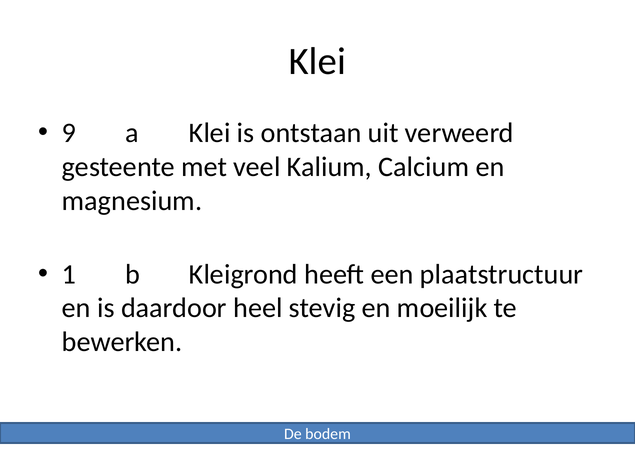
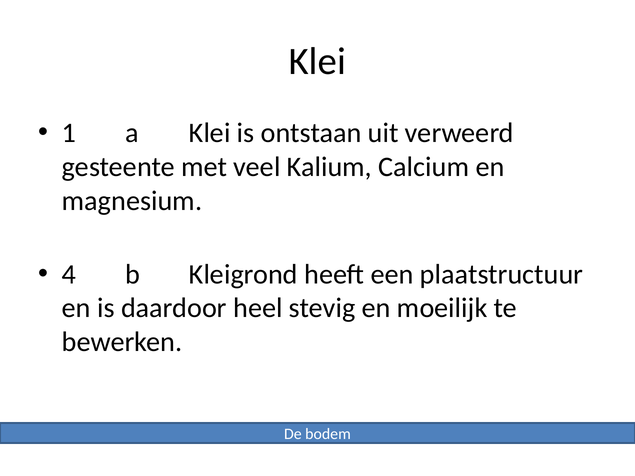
9: 9 -> 1
1: 1 -> 4
